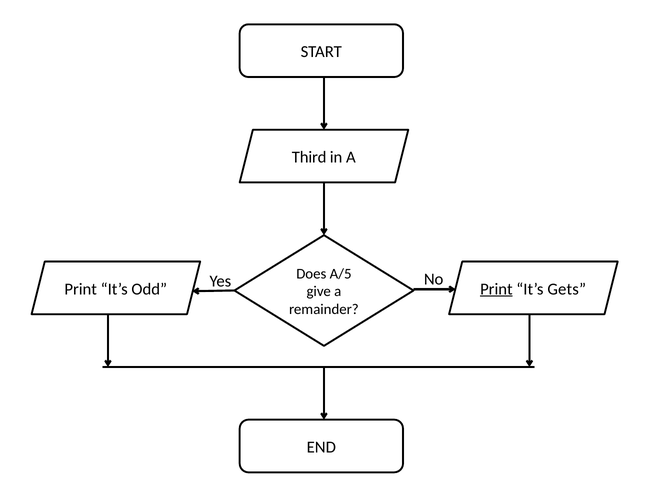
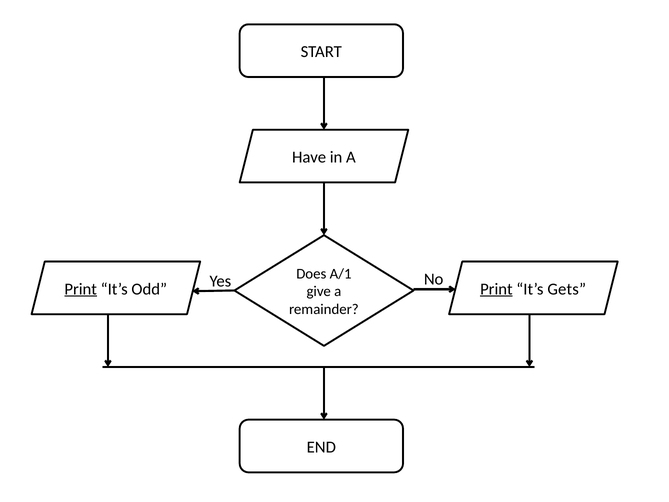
Third: Third -> Have
A/5: A/5 -> A/1
Print at (81, 289) underline: none -> present
